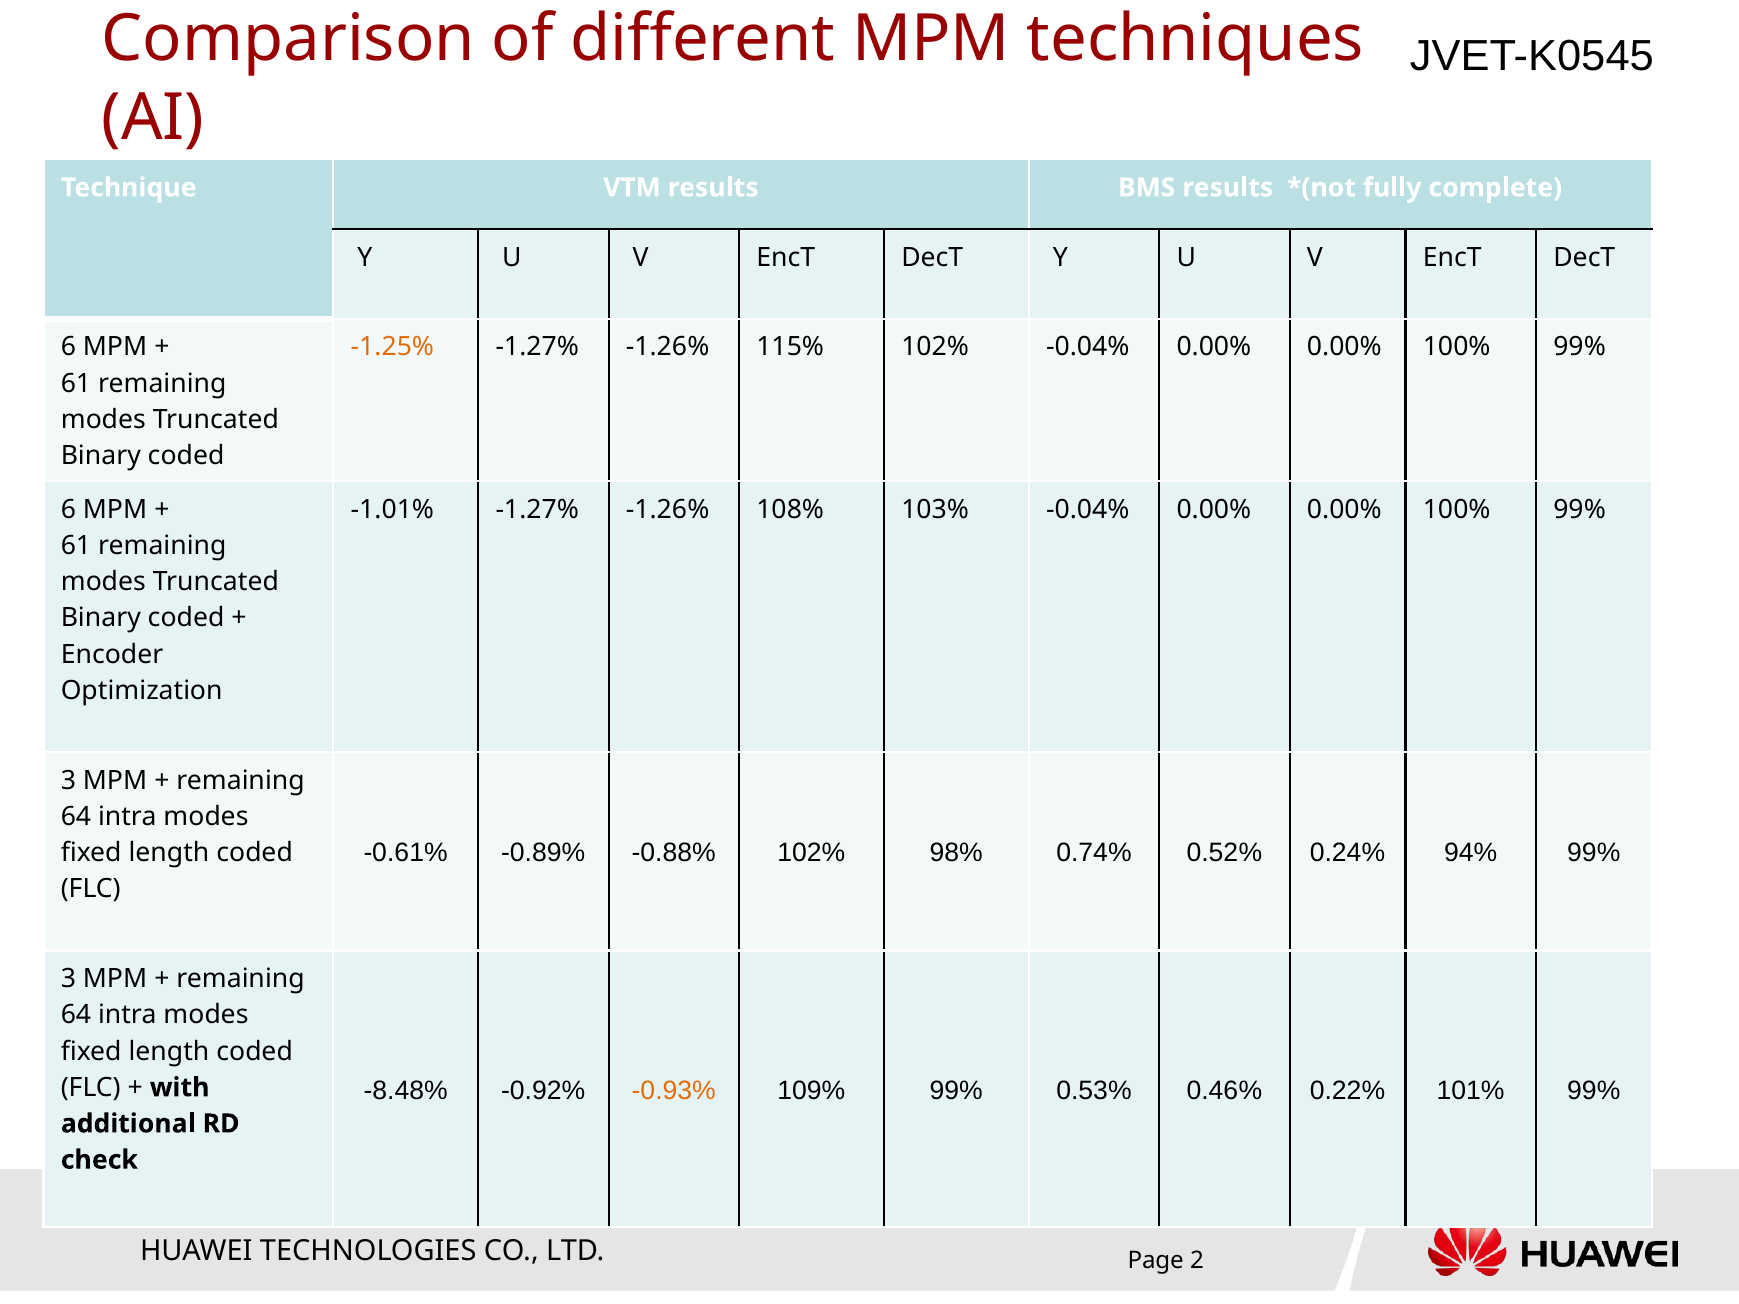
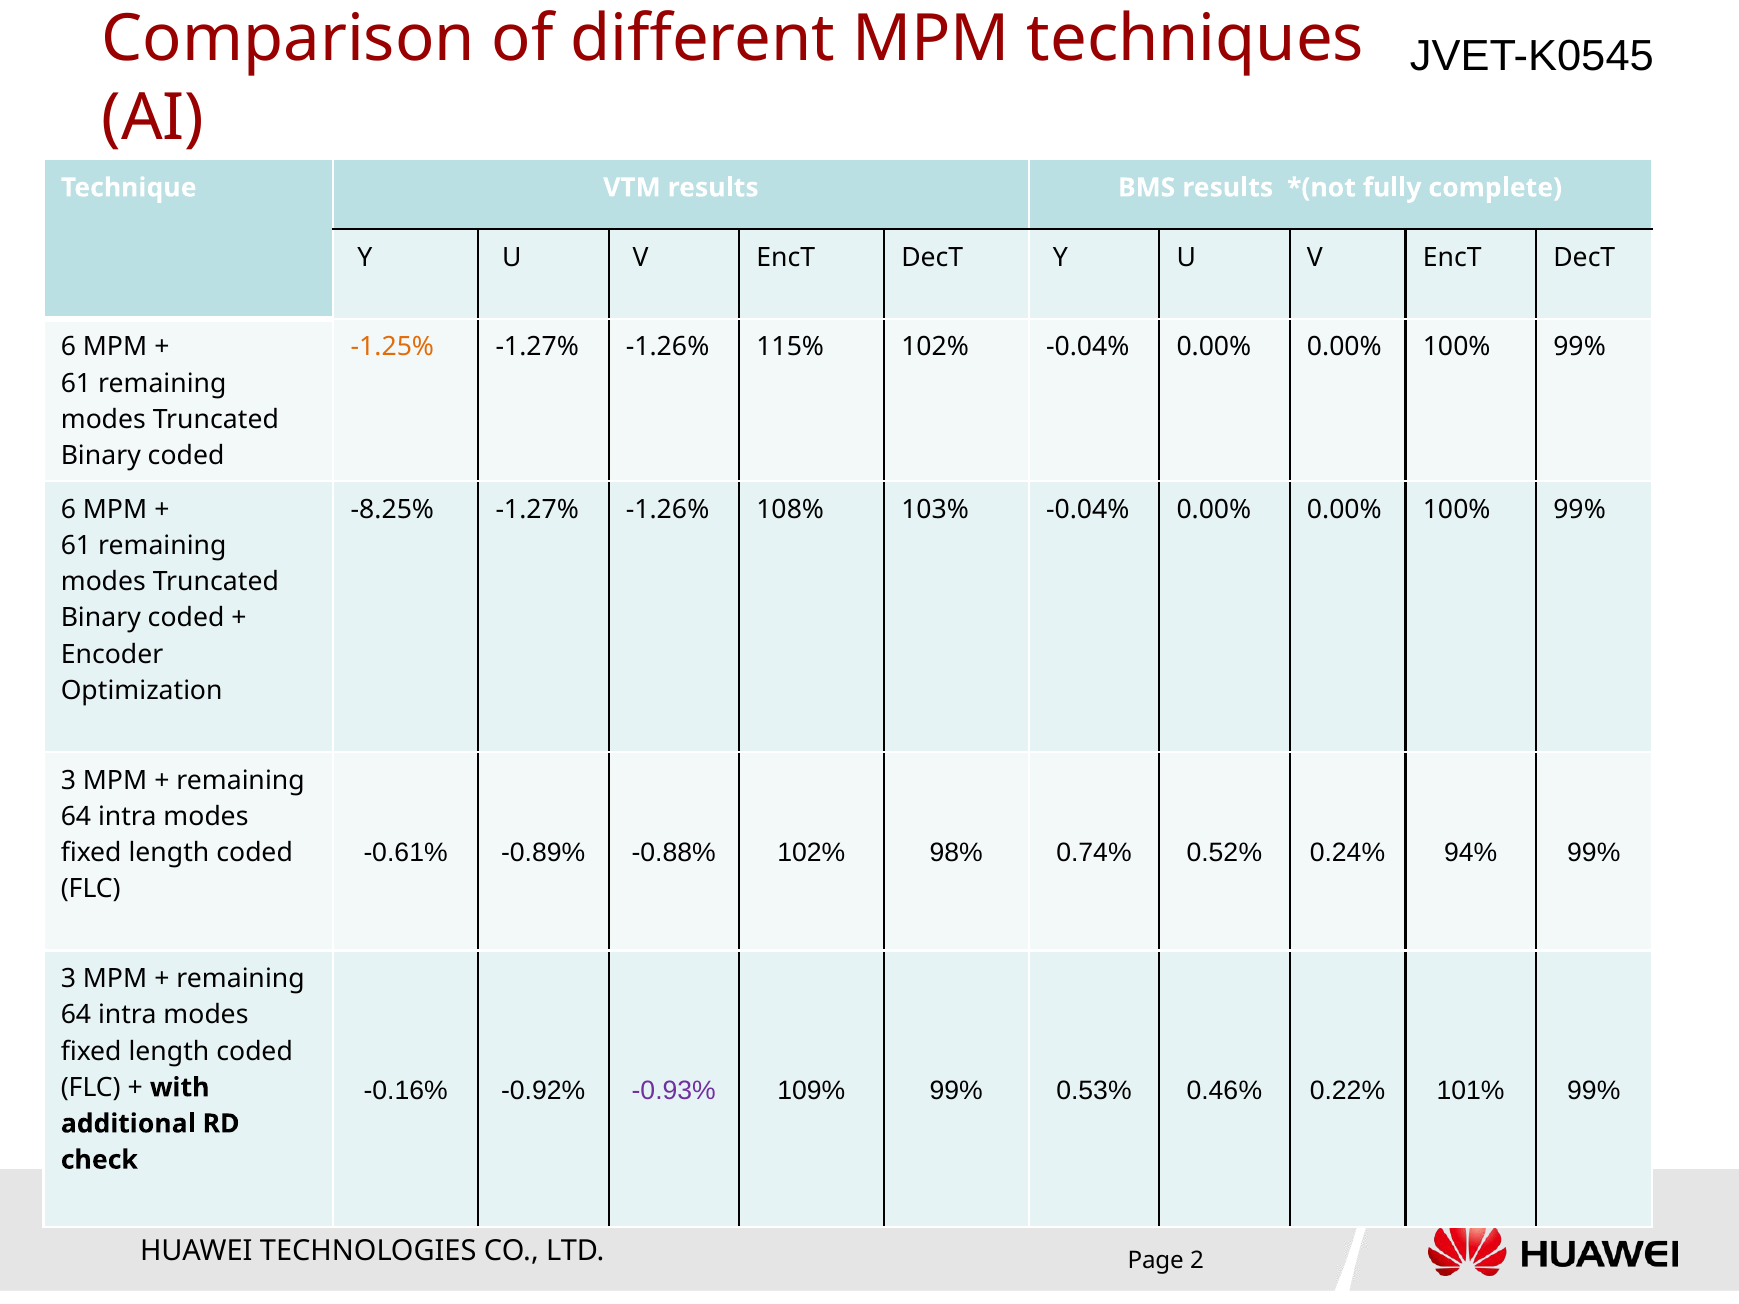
-1.01%: -1.01% -> -8.25%
-8.48%: -8.48% -> -0.16%
-0.93% colour: orange -> purple
